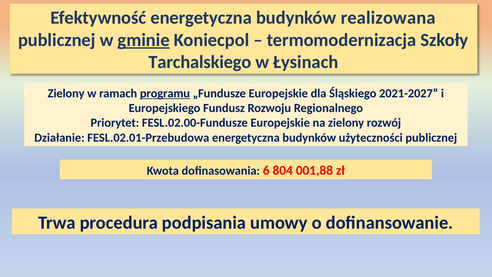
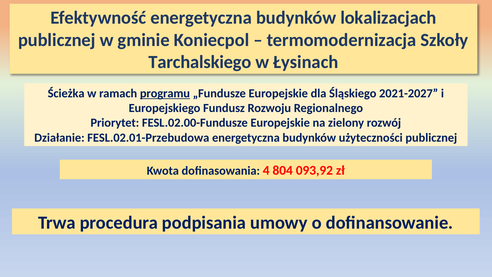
realizowana: realizowana -> lokalizacjach
gminie underline: present -> none
Zielony at (66, 93): Zielony -> Ścieżka
6: 6 -> 4
001,88: 001,88 -> 093,92
